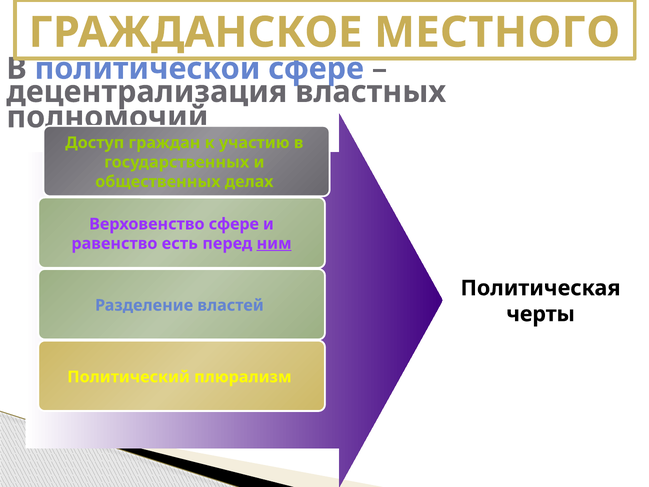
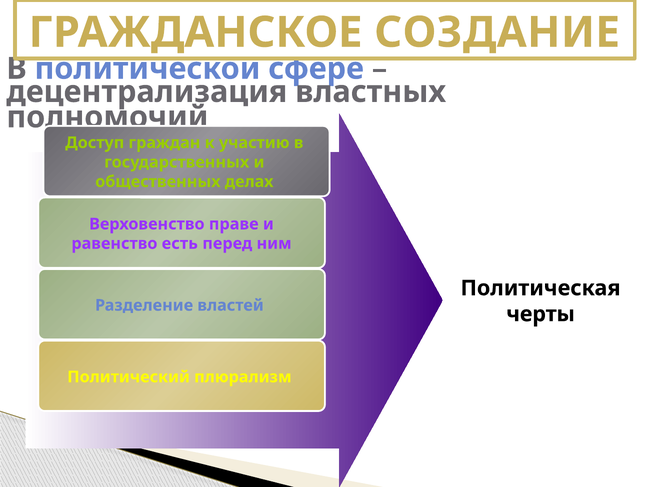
МЕСТНОГО: МЕСТНОГО -> СОЗДАНИЕ
Верховенство сфере: сфере -> праве
ним underline: present -> none
